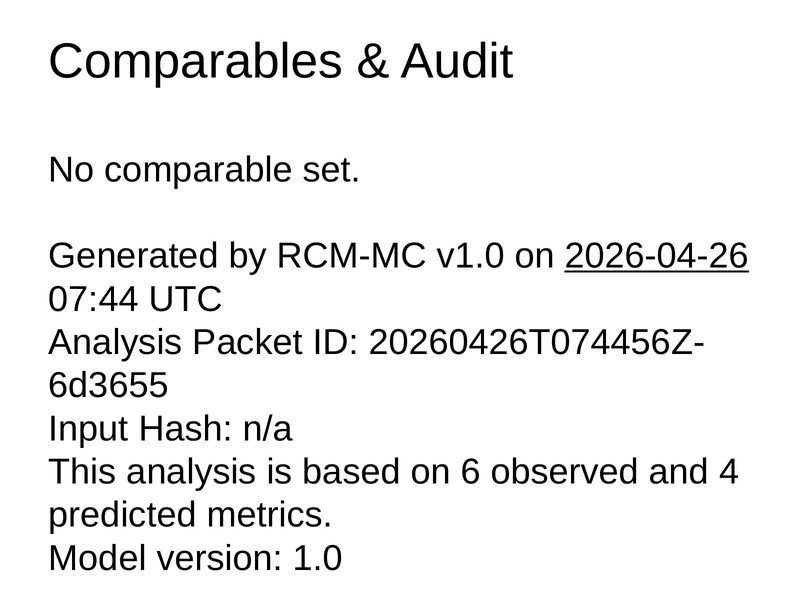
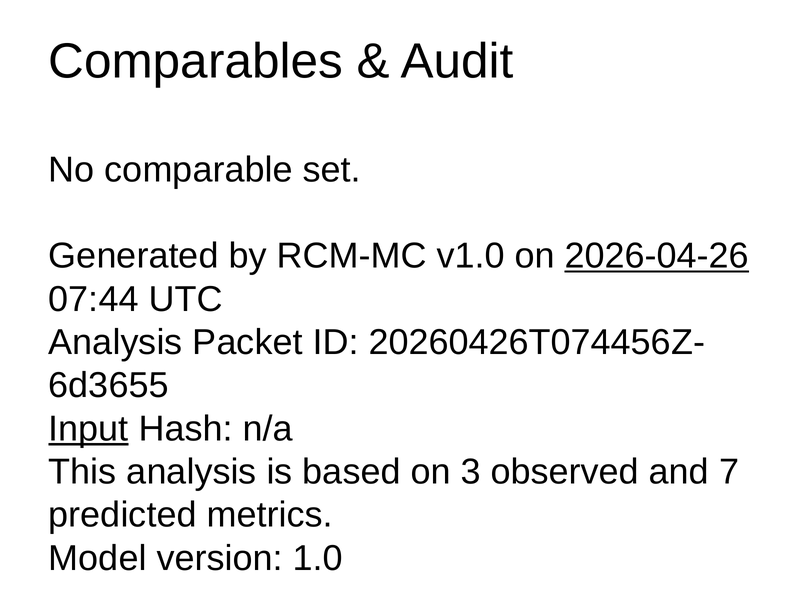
Input underline: none -> present
6: 6 -> 3
4: 4 -> 7
